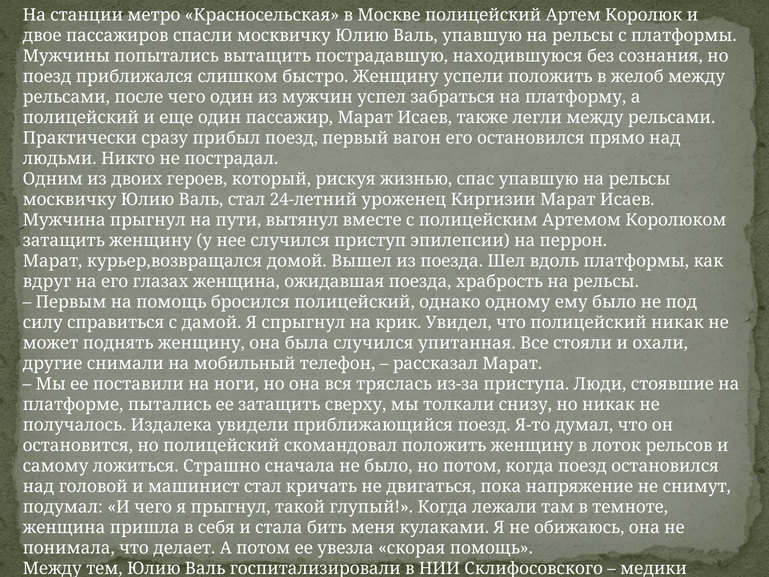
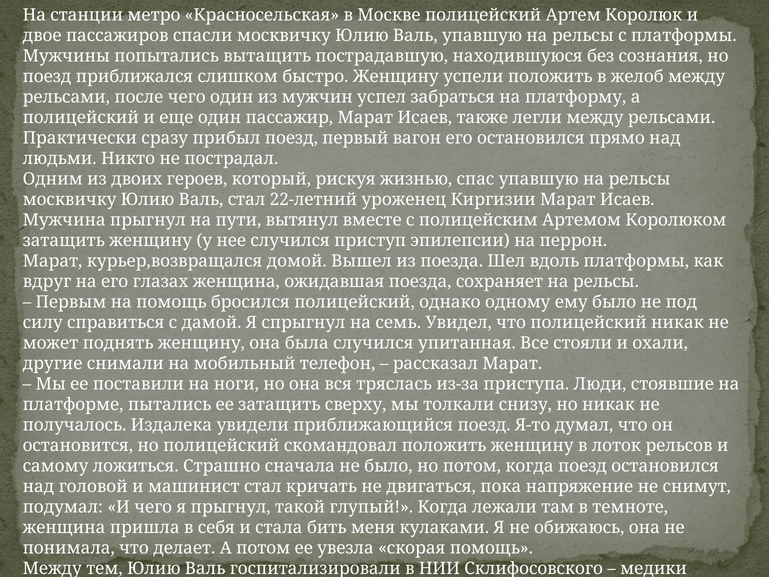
24-летний: 24-летний -> 22-летний
храбрость: храбрость -> сохраняет
крик: крик -> семь
